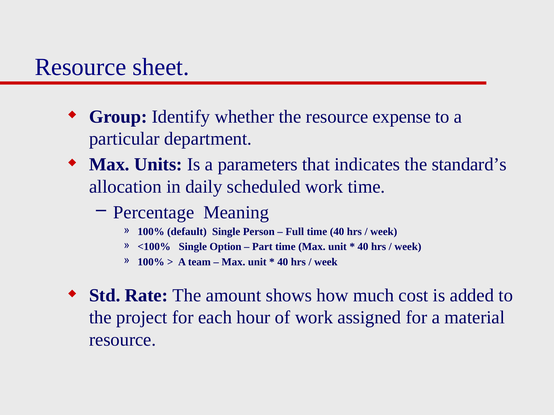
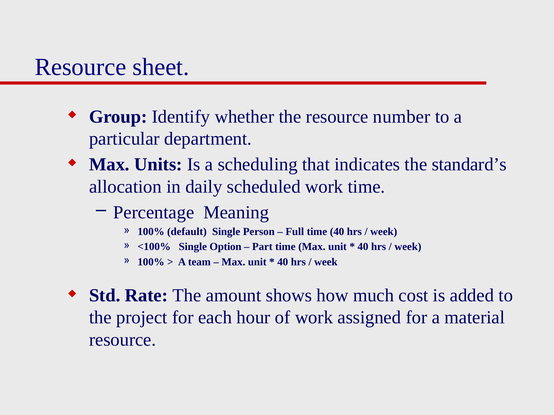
expense: expense -> number
parameters: parameters -> scheduling
